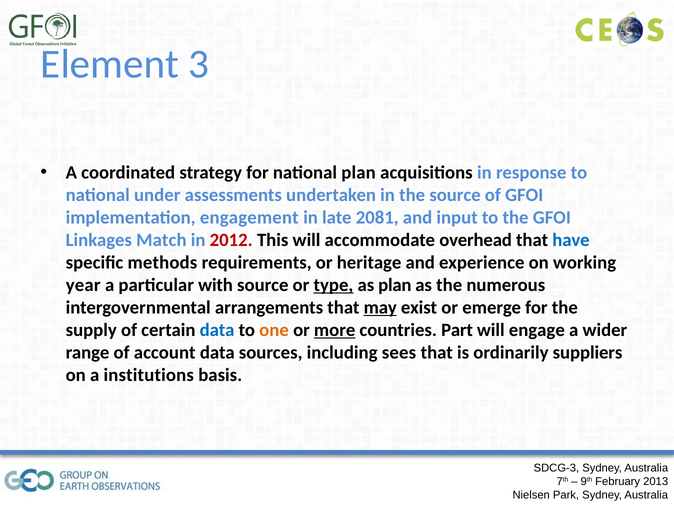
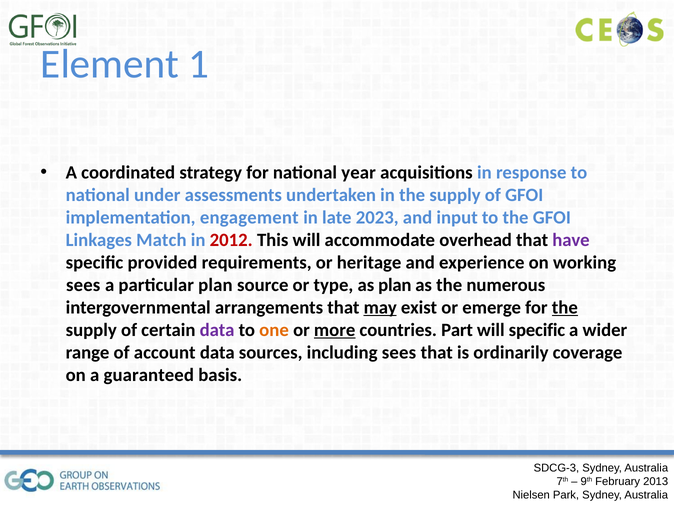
3: 3 -> 1
national plan: plan -> year
in the source: source -> supply
2081: 2081 -> 2023
have colour: blue -> purple
methods: methods -> provided
year at (83, 285): year -> sees
particular with: with -> plan
type underline: present -> none
the at (565, 307) underline: none -> present
data at (217, 330) colour: blue -> purple
will engage: engage -> specific
suppliers: suppliers -> coverage
institutions: institutions -> guaranteed
